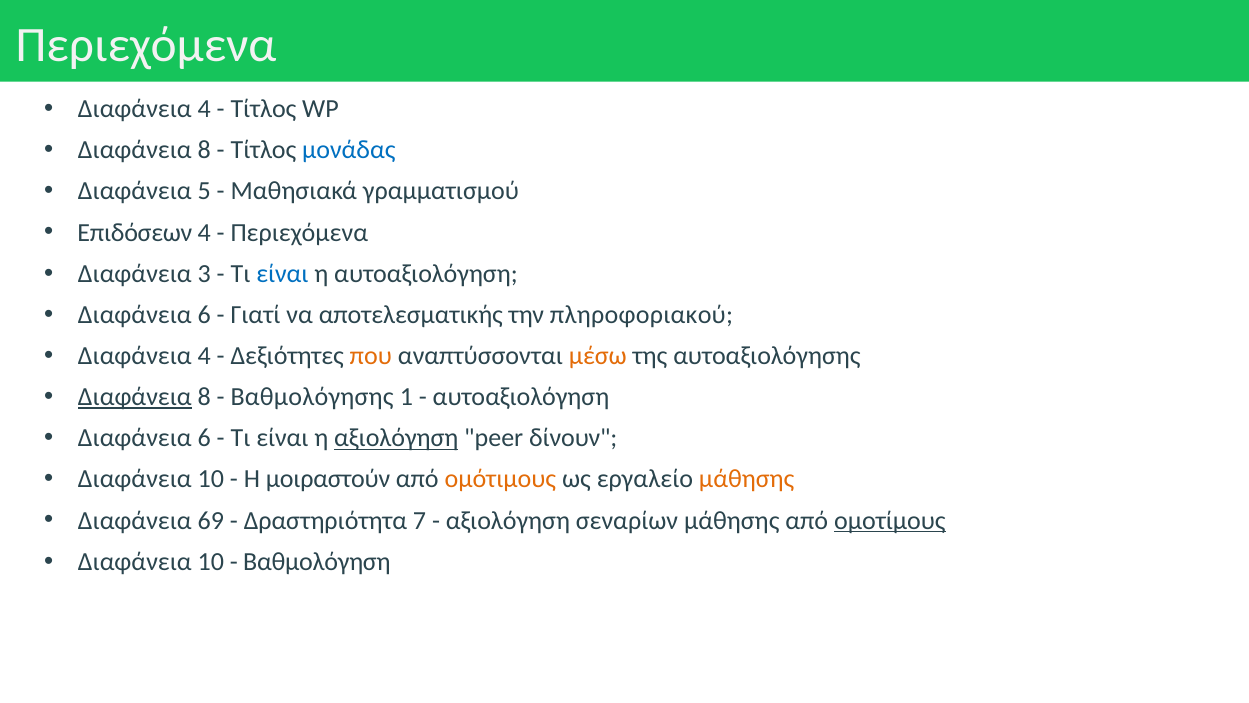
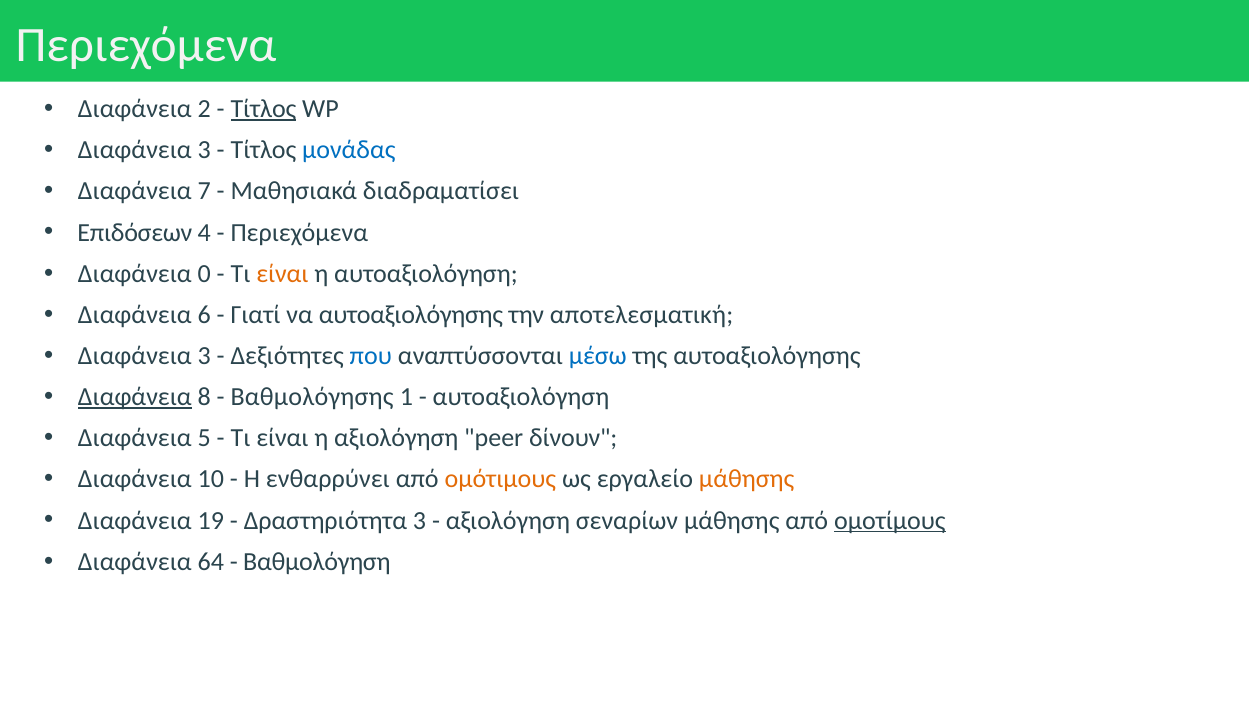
4 at (204, 109): 4 -> 2
Τίτλος at (263, 109) underline: none -> present
8 at (204, 150): 8 -> 3
5: 5 -> 7
γραμματισμού: γραμματισμού -> διαδραματίσει
3: 3 -> 0
είναι at (282, 273) colour: blue -> orange
να αποτελεσματικής: αποτελεσματικής -> αυτοαξιολόγησης
πληροφοριακού: πληροφοριακού -> αποτελεσματική
4 at (204, 356): 4 -> 3
που colour: orange -> blue
μέσω colour: orange -> blue
6 at (204, 438): 6 -> 5
αξιολόγηση at (396, 438) underline: present -> none
μοιραστούν: μοιραστούν -> ενθαρρύνει
69: 69 -> 19
Δραστηριότητα 7: 7 -> 3
10 at (211, 561): 10 -> 64
